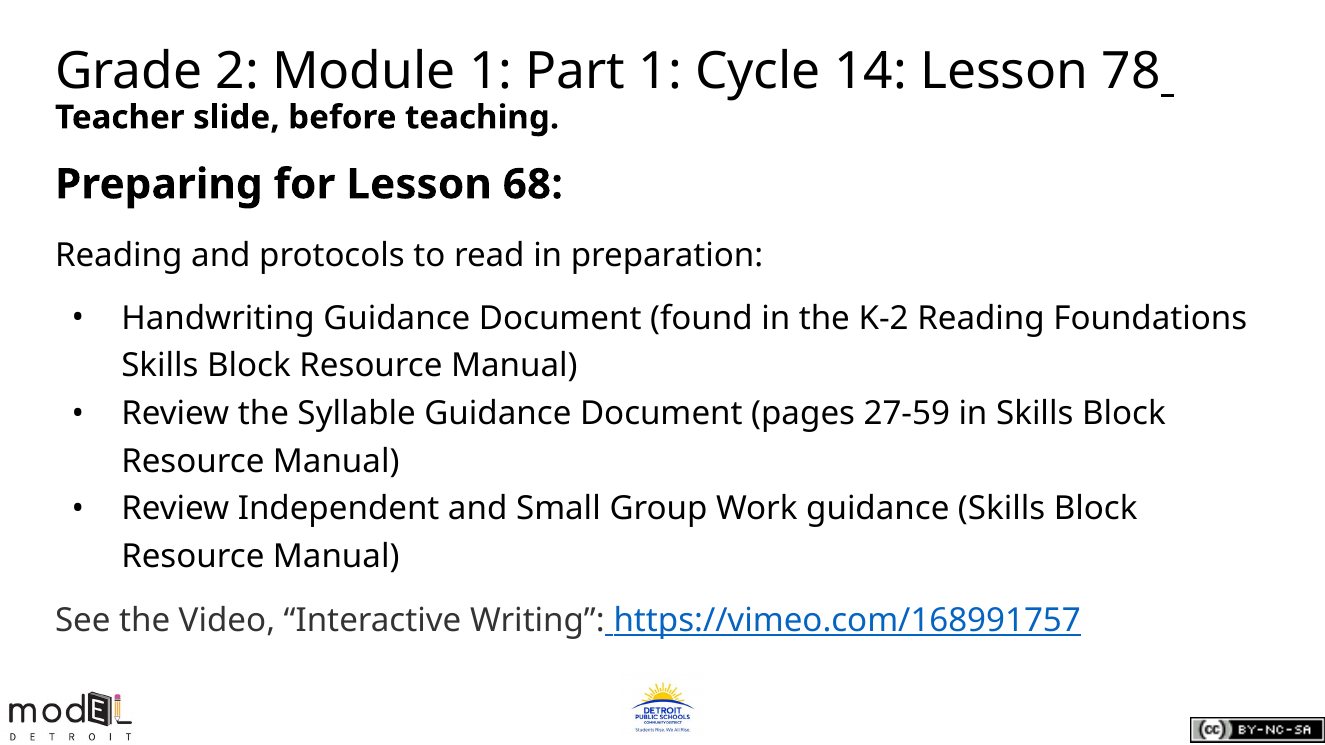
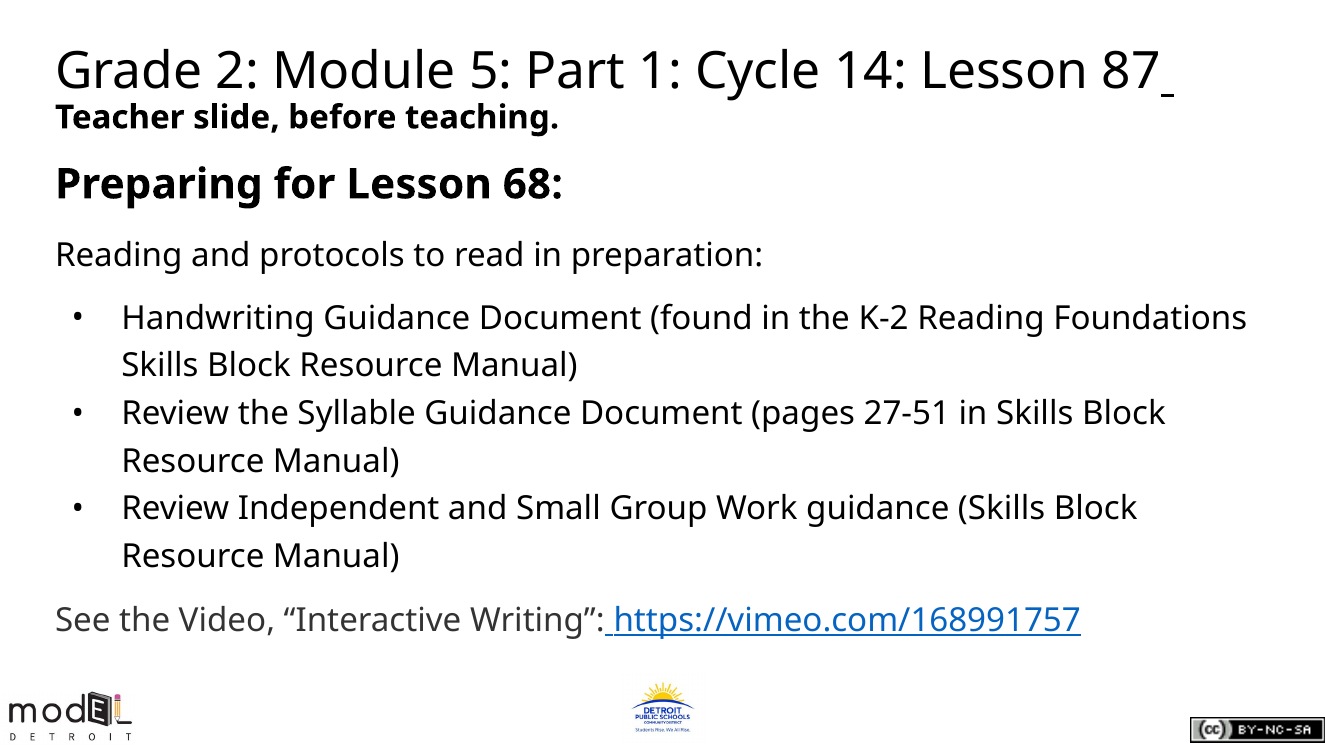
Module 1: 1 -> 5
78: 78 -> 87
27-59: 27-59 -> 27-51
